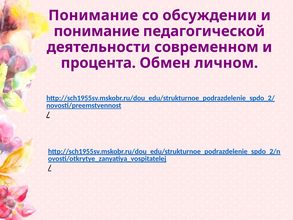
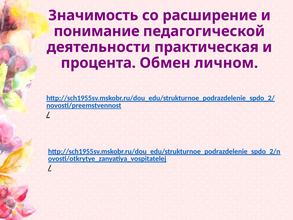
Понимание at (93, 15): Понимание -> Значимость
обсуждении: обсуждении -> расширение
современном: современном -> практическая
